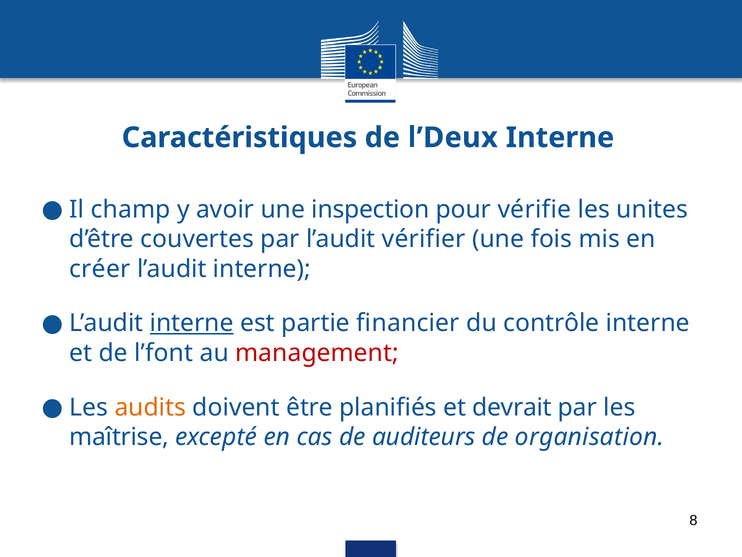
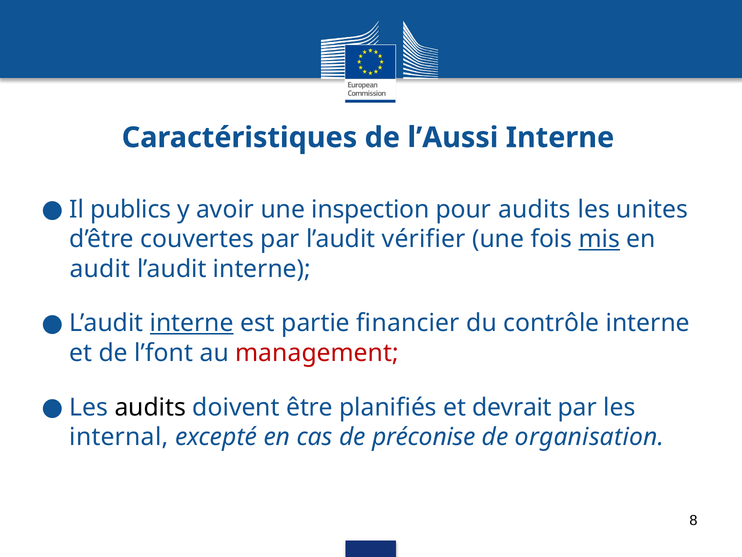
l’Deux: l’Deux -> l’Aussi
champ: champ -> publics
pour vérifie: vérifie -> audits
mis underline: none -> present
créer: créer -> audit
audits at (150, 407) colour: orange -> black
maîtrise: maîtrise -> internal
auditeurs: auditeurs -> préconise
